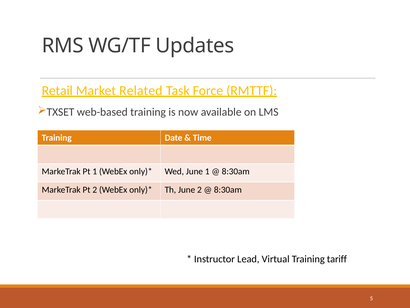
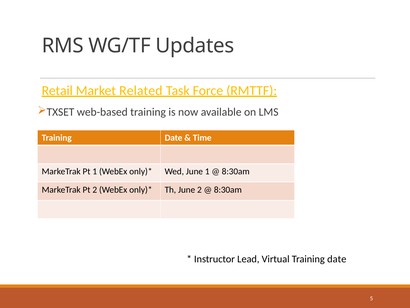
Virtual Training tariff: tariff -> date
